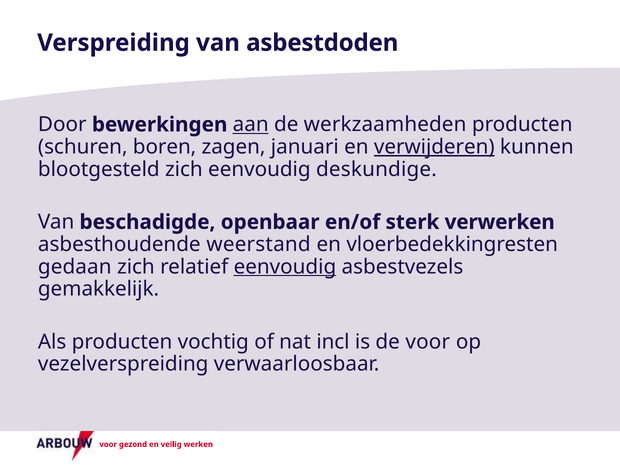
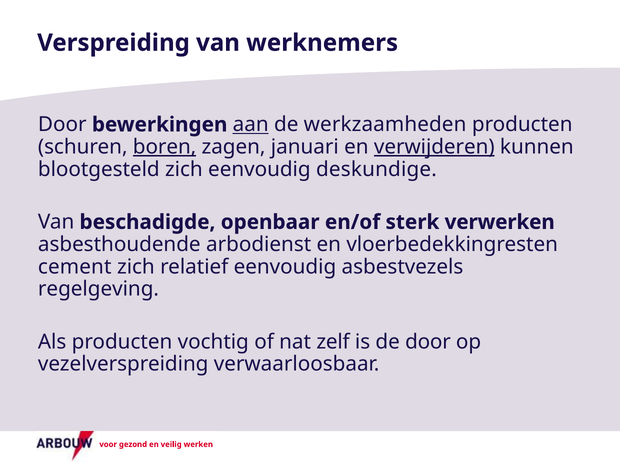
asbestdoden: asbestdoden -> werknemers
boren underline: none -> present
weerstand: weerstand -> arbodienst
gedaan: gedaan -> cement
eenvoudig at (285, 267) underline: present -> none
gemakkelijk: gemakkelijk -> regelgeving
incl: incl -> zelf
de voor: voor -> door
